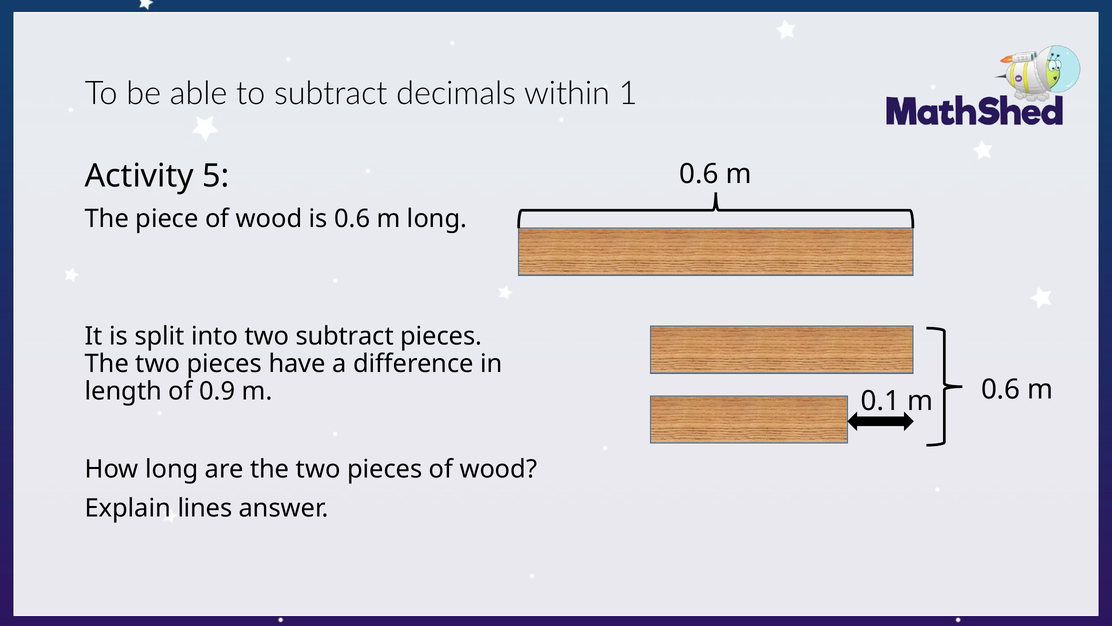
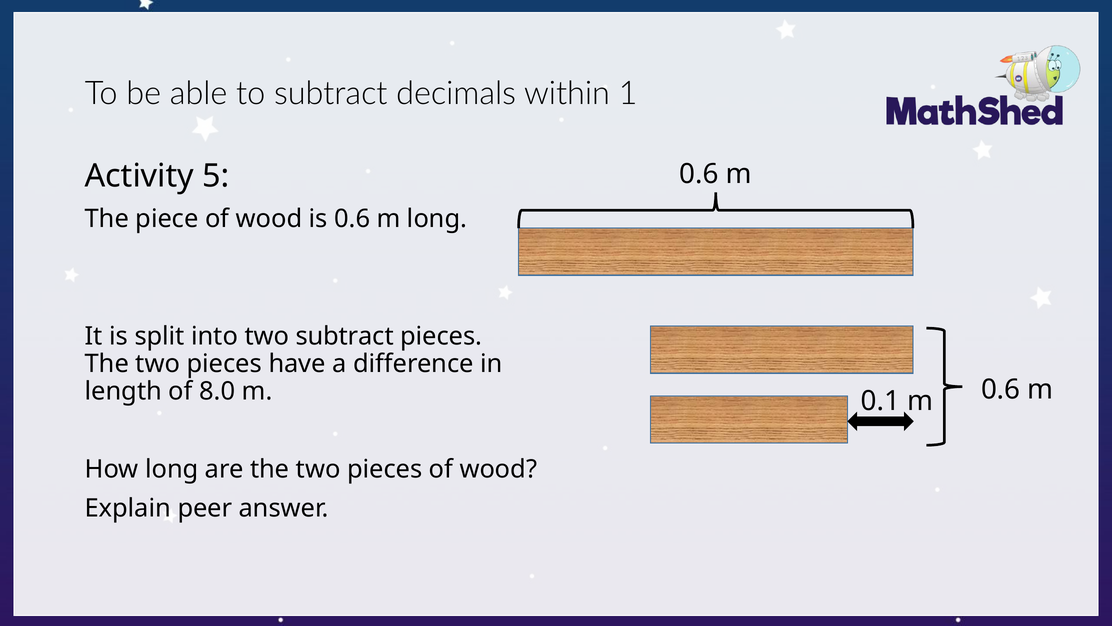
0.9: 0.9 -> 8.0
lines: lines -> peer
